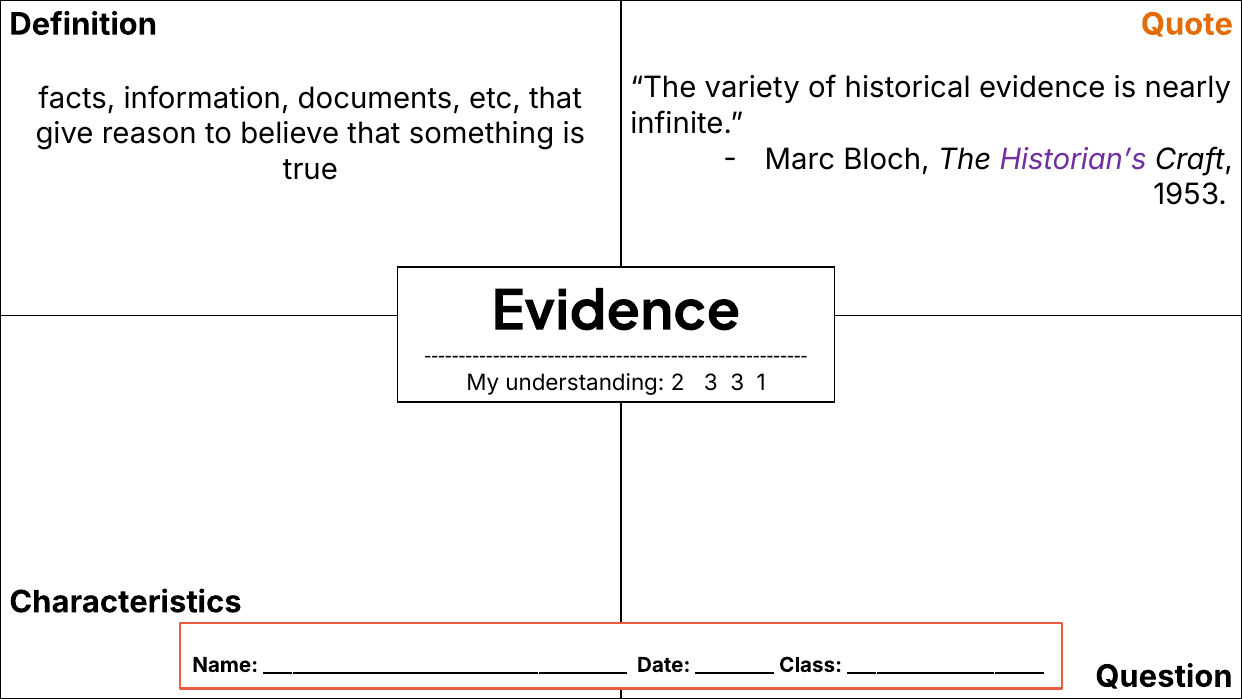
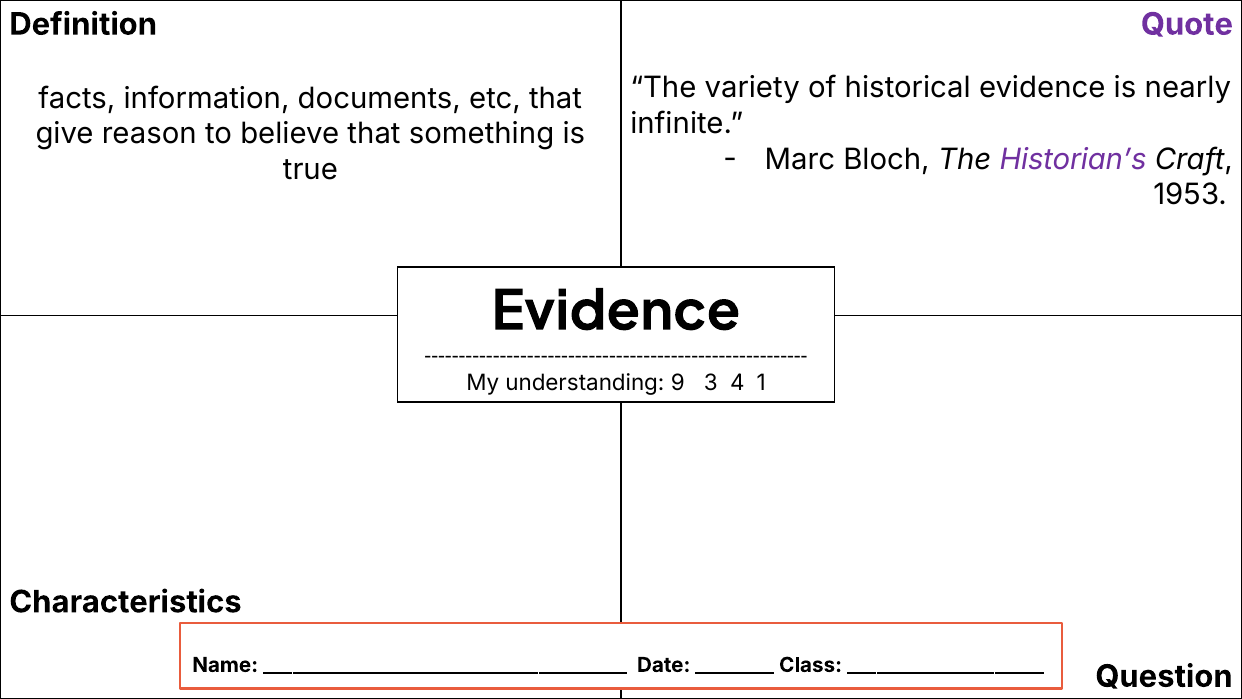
Quote colour: orange -> purple
2: 2 -> 9
3 3: 3 -> 4
